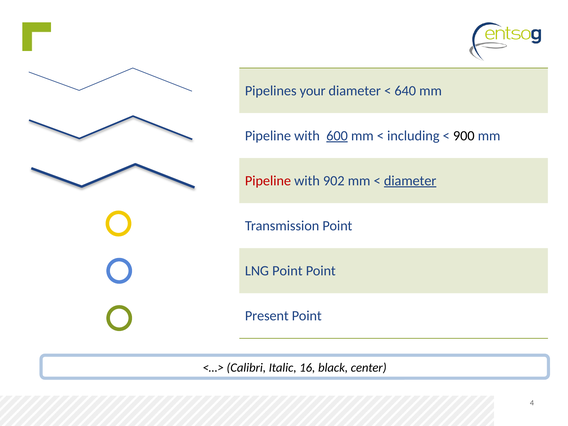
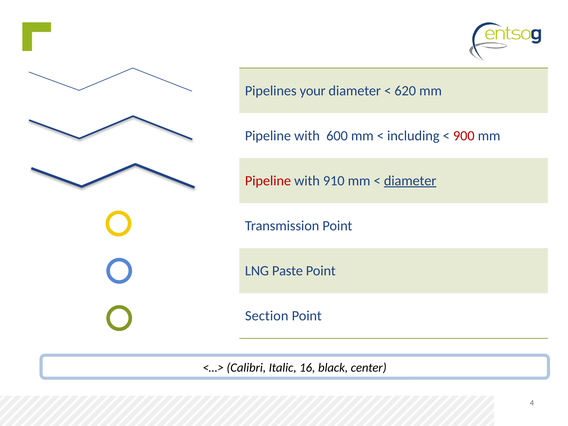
640: 640 -> 620
600 underline: present -> none
900 colour: black -> red
902: 902 -> 910
LNG Point: Point -> Paste
Present: Present -> Section
